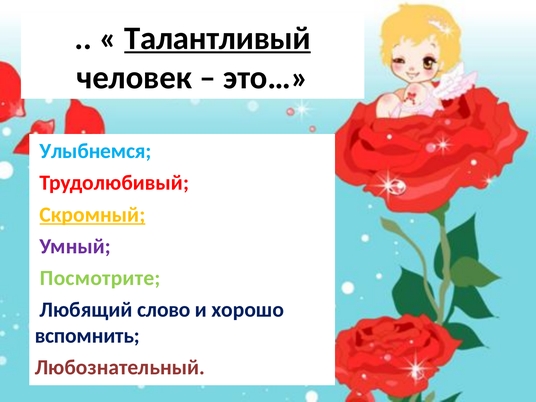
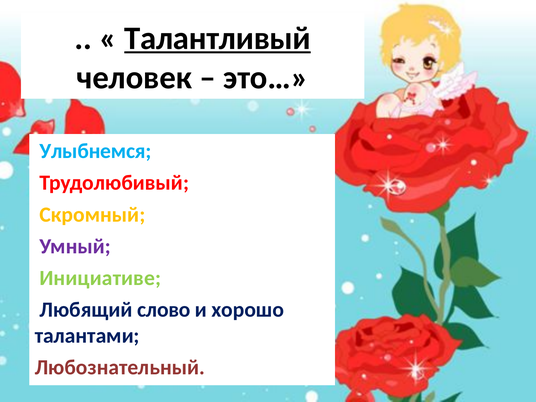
Скромный underline: present -> none
Посмотрите: Посмотрите -> Инициативе
вспомнить: вспомнить -> талантами
